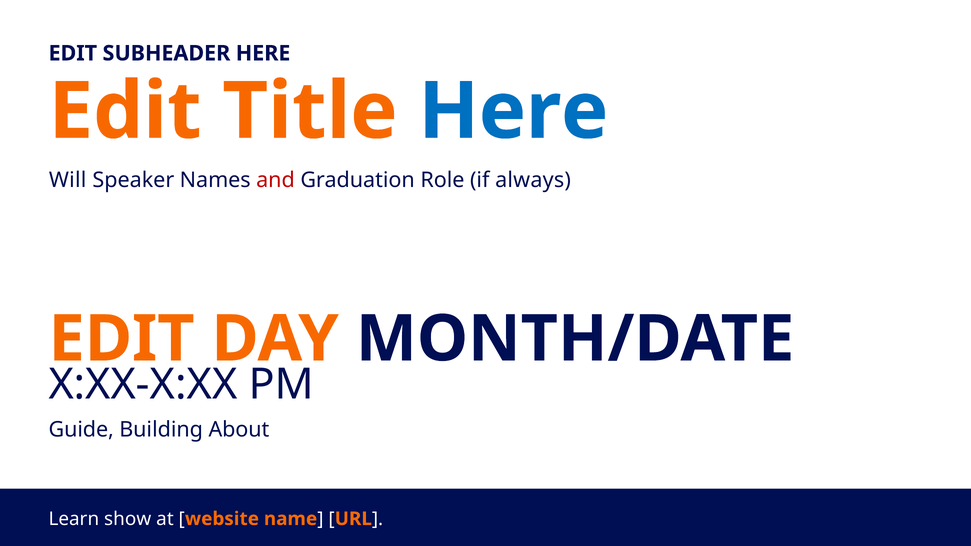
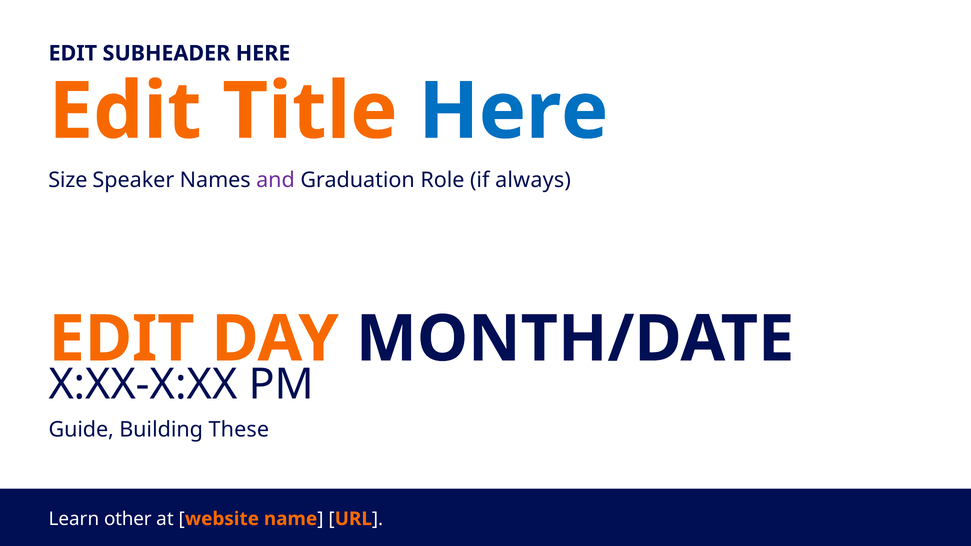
Will: Will -> Size
and colour: red -> purple
About: About -> These
show: show -> other
